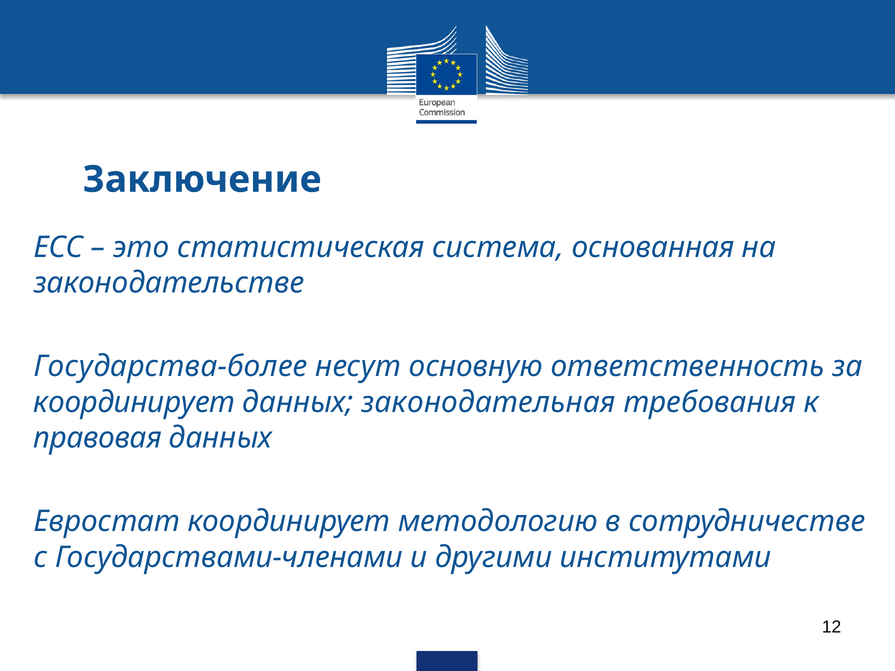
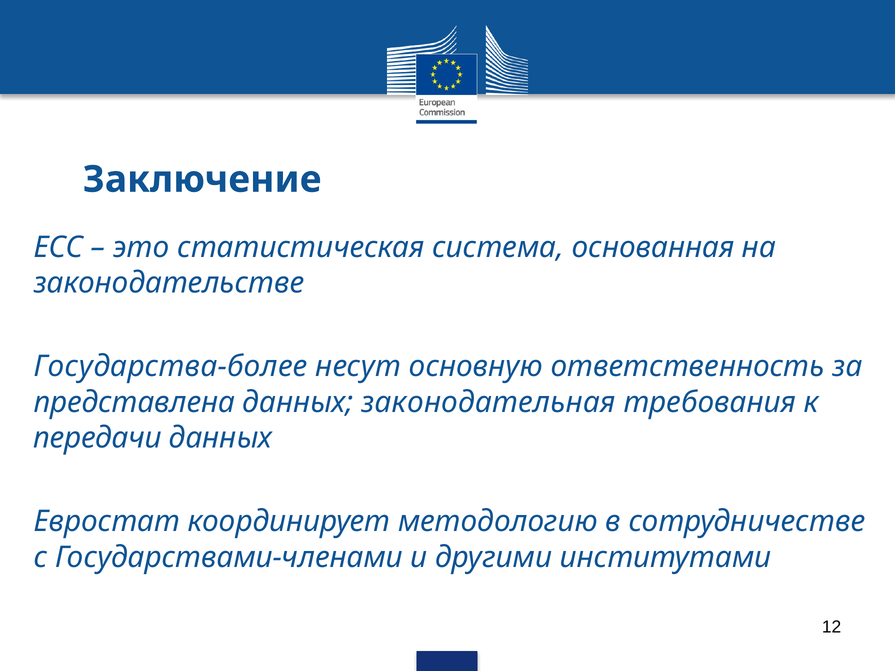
координирует at (134, 402): координирует -> представлена
правовая: правовая -> передачи
